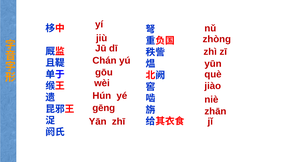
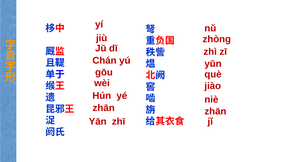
gēng at (104, 108): gēng -> zhān
